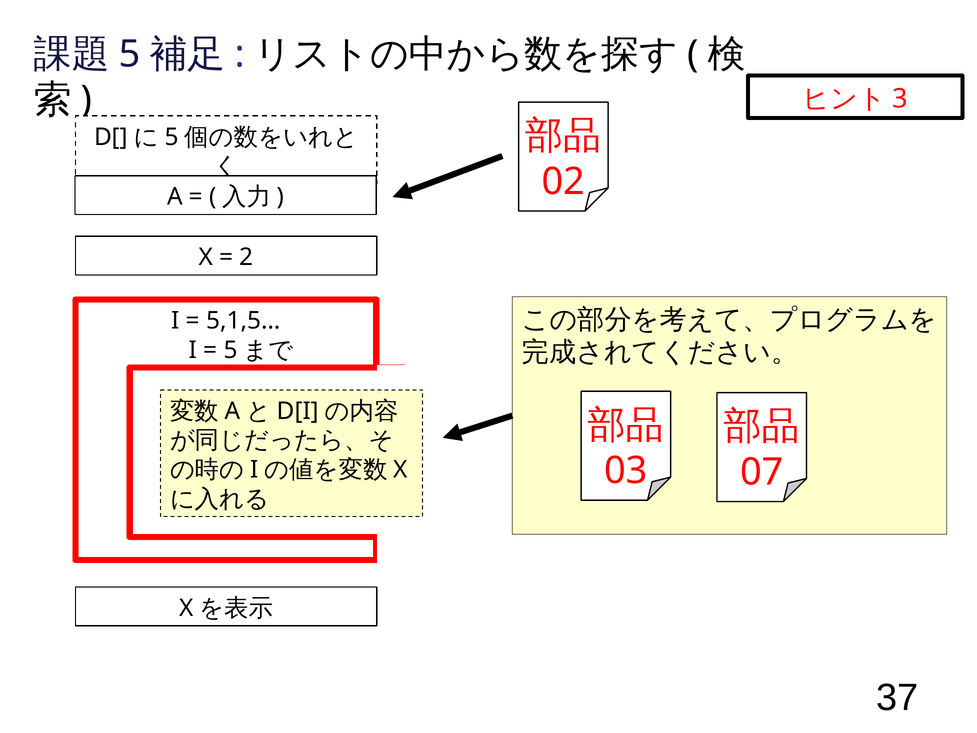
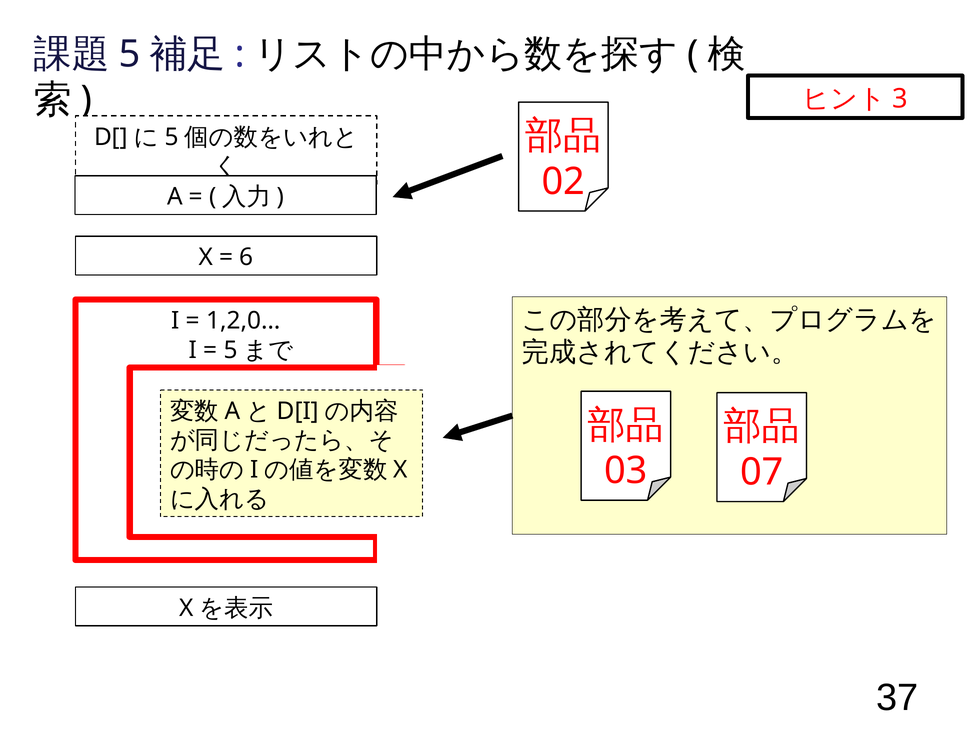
2: 2 -> 6
5,1,5…: 5,1,5… -> 1,2,0…
